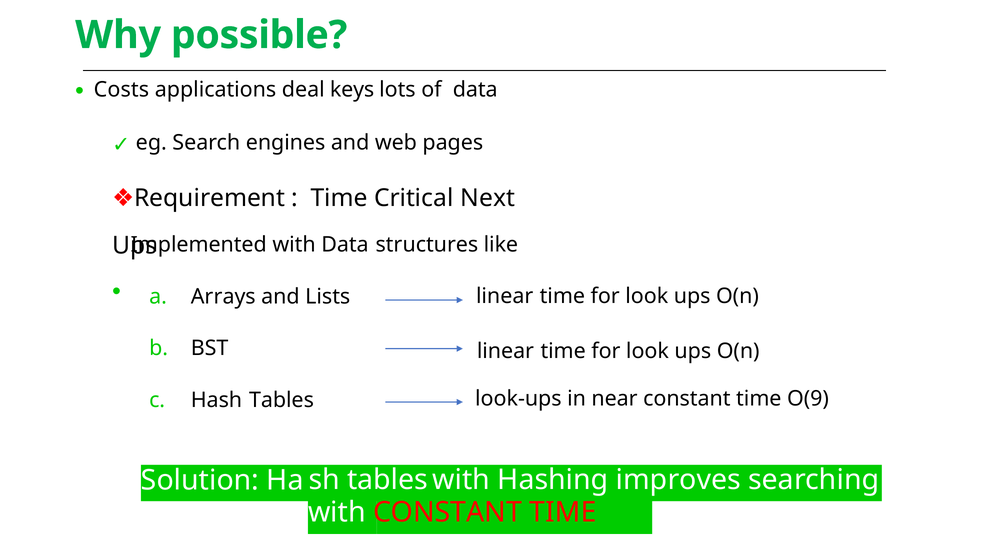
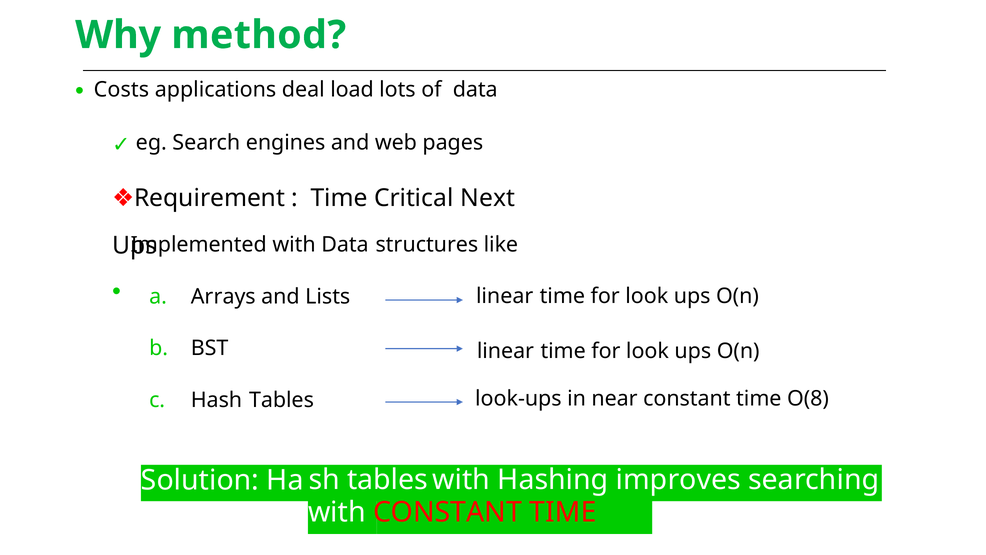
possible: possible -> method
keys: keys -> load
O(9: O(9 -> O(8
